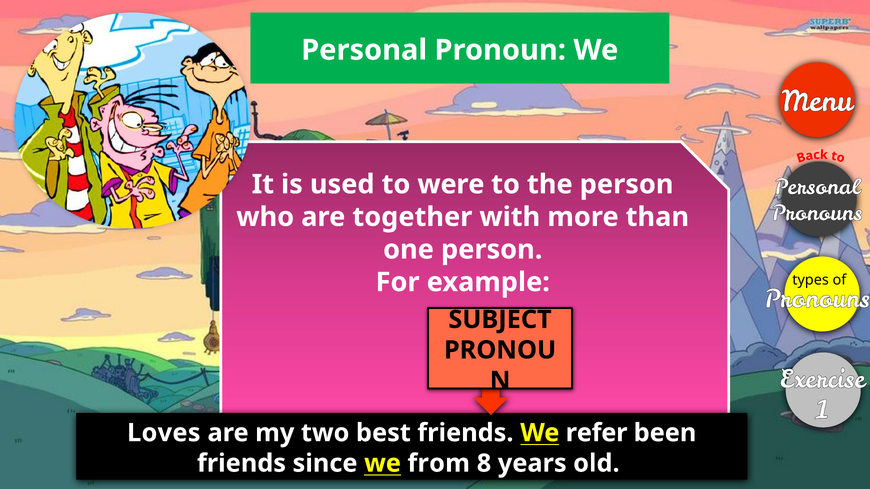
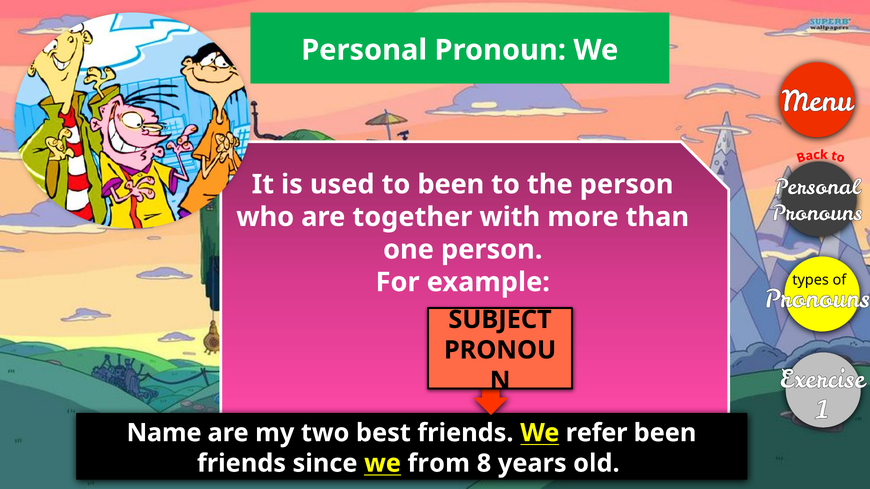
to were: were -> been
Loves: Loves -> Name
